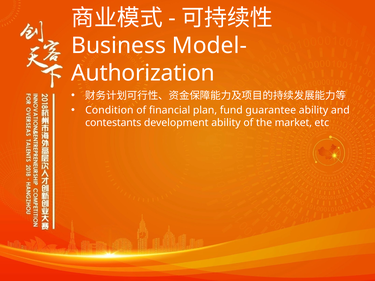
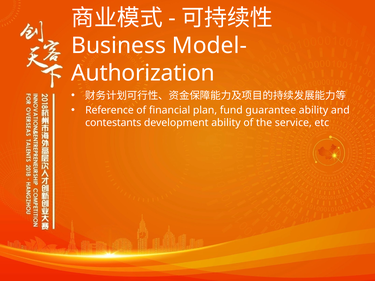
Condition: Condition -> Reference
market: market -> service
